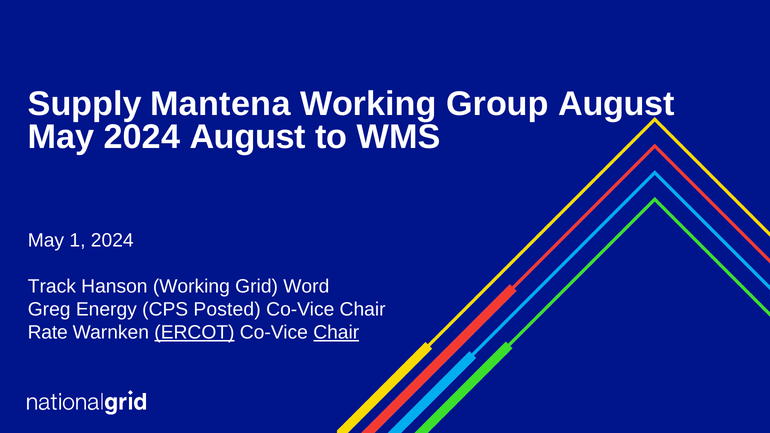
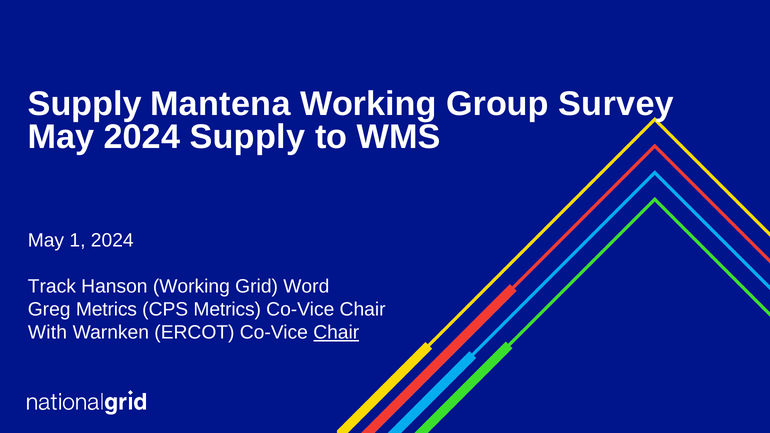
Group August: August -> Survey
2024 August: August -> Supply
Greg Energy: Energy -> Metrics
CPS Posted: Posted -> Metrics
Rate: Rate -> With
ERCOT underline: present -> none
